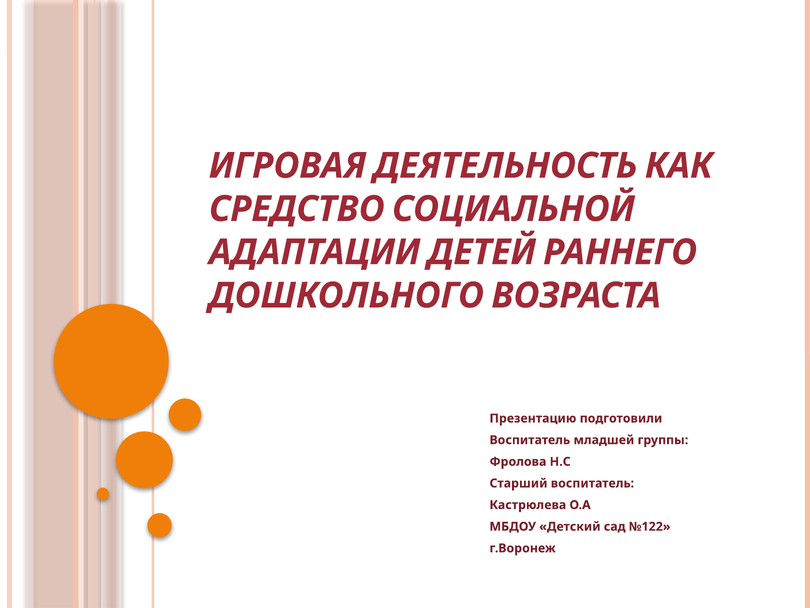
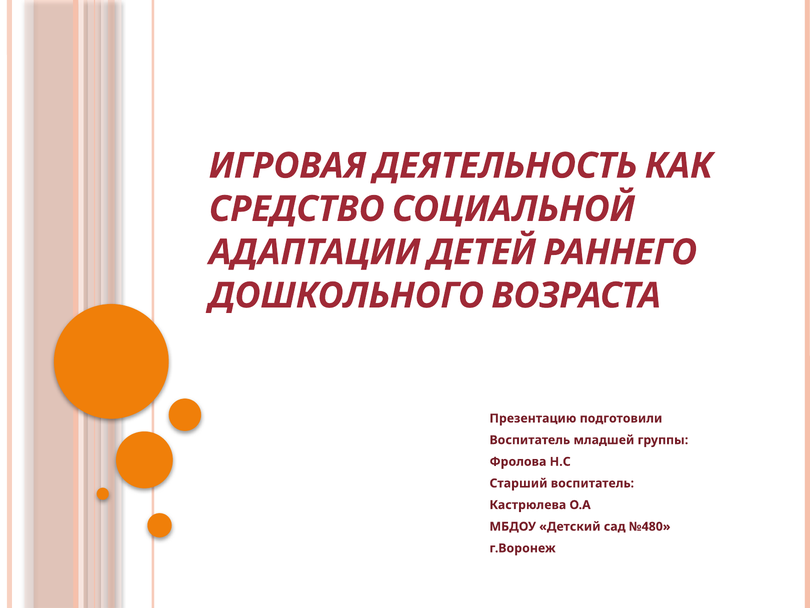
№122: №122 -> №480
